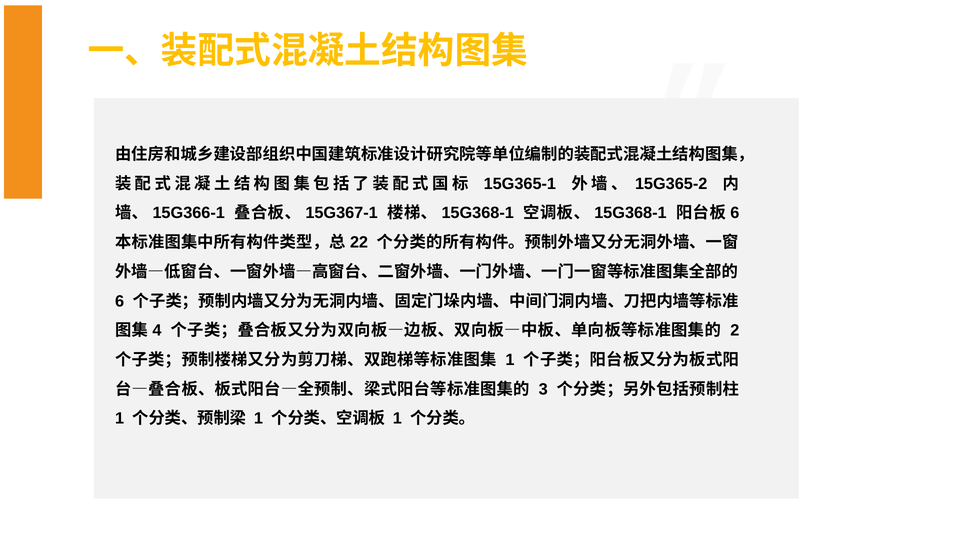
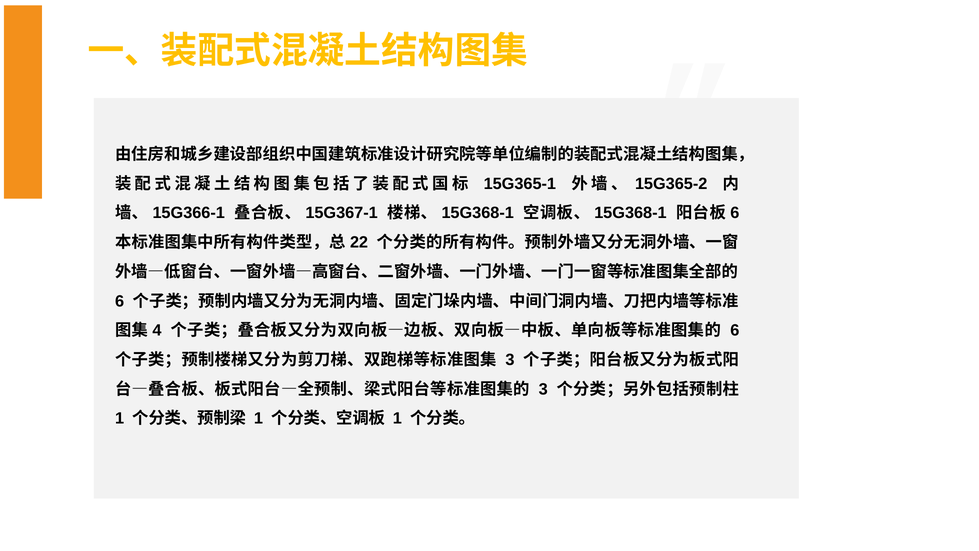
2 at (735, 330): 2 -> 6
1 at (510, 360): 1 -> 3
